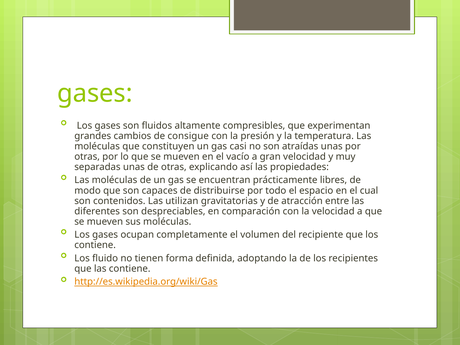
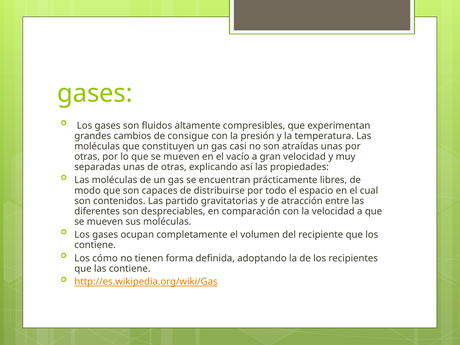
utilizan: utilizan -> partido
fluido: fluido -> cómo
